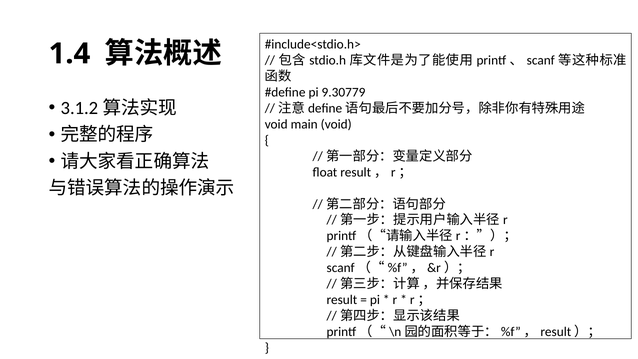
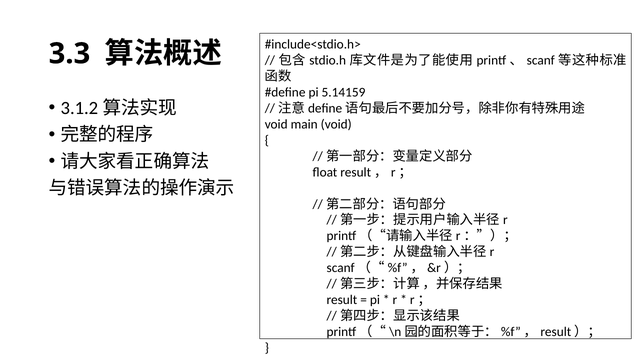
1.4: 1.4 -> 3.3
9.30779: 9.30779 -> 5.14159
